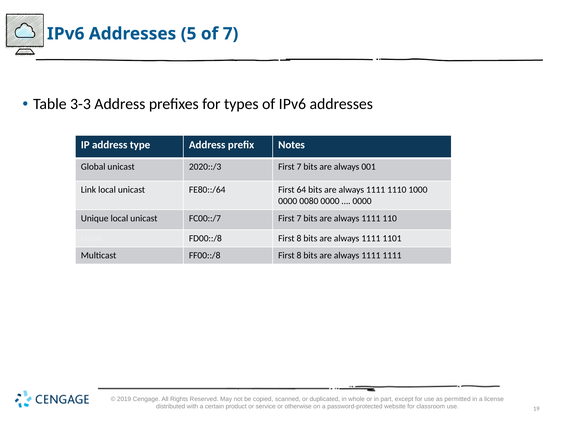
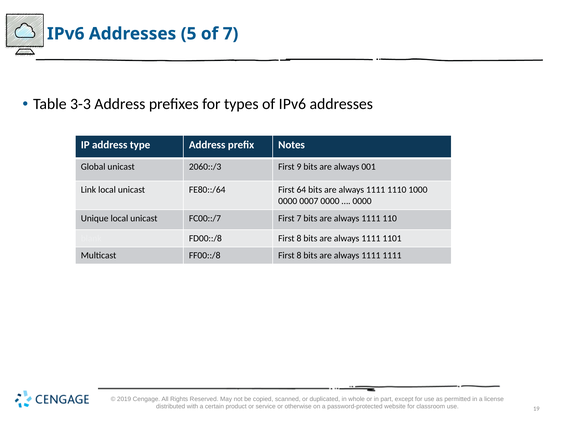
2020::/3: 2020::/3 -> 2060::/3
7 at (299, 167): 7 -> 9
0080: 0080 -> 0007
